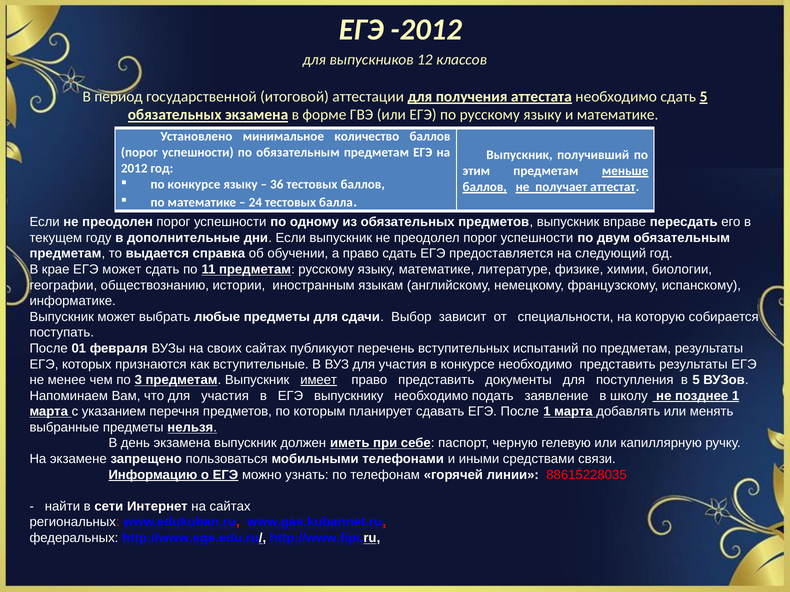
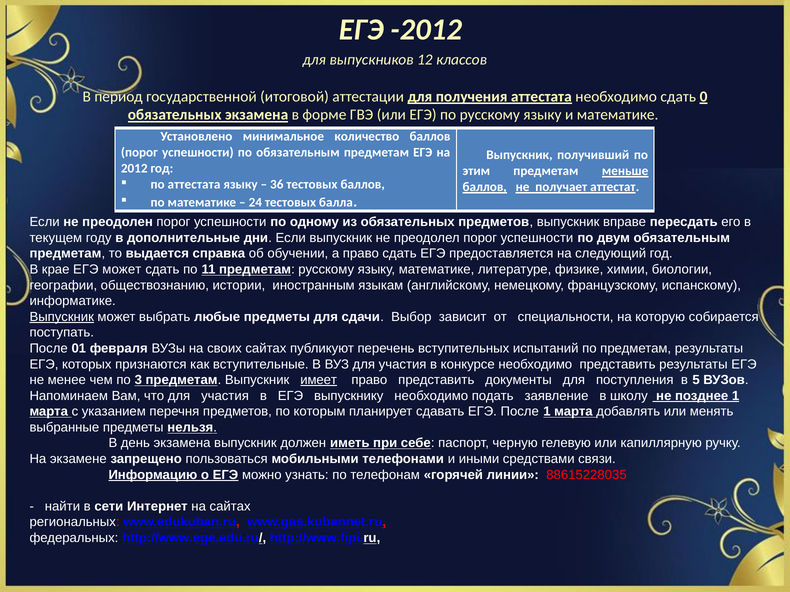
сдать 5: 5 -> 0
по конкурсе: конкурсе -> аттестата
Выпускник at (62, 317) underline: none -> present
